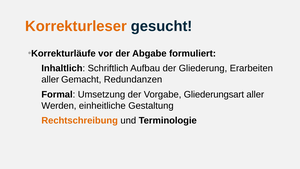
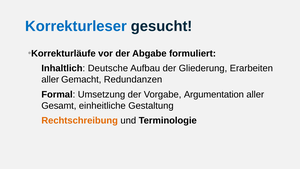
Korrekturleser colour: orange -> blue
Schriftlich: Schriftlich -> Deutsche
Gliederungsart: Gliederungsart -> Argumentation
Werden: Werden -> Gesamt
